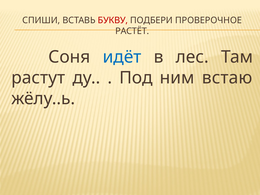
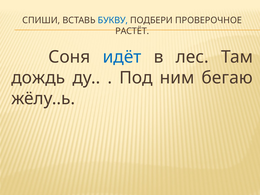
БУКВУ colour: red -> blue
растут: растут -> дождь
встаю: встаю -> бегаю
